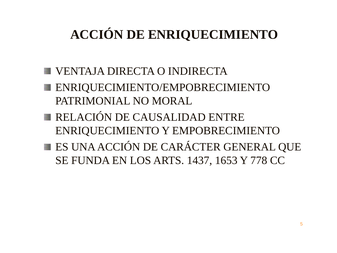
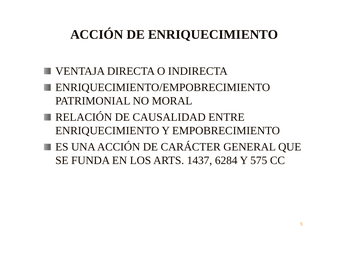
1653: 1653 -> 6284
778: 778 -> 575
